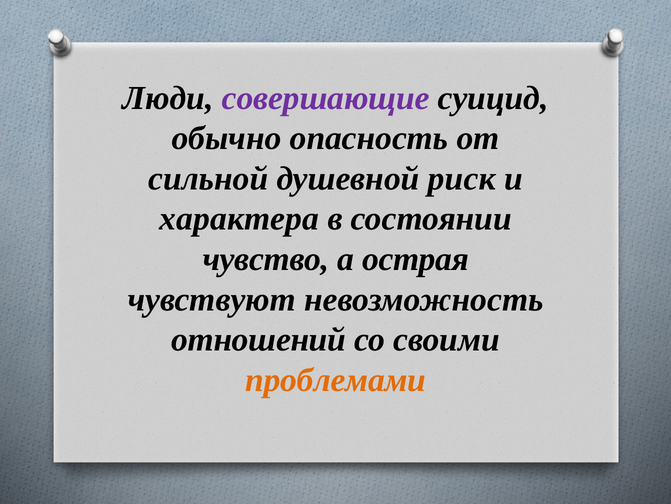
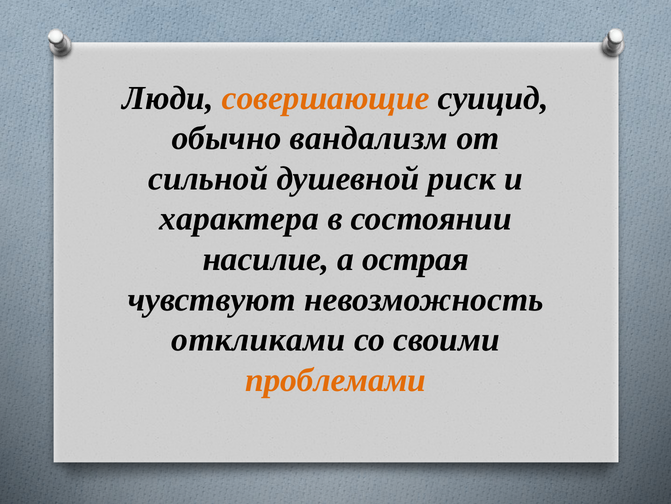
совершающие colour: purple -> orange
опасность: опасность -> вандализм
чувство: чувство -> насилие
отношений: отношений -> откликами
